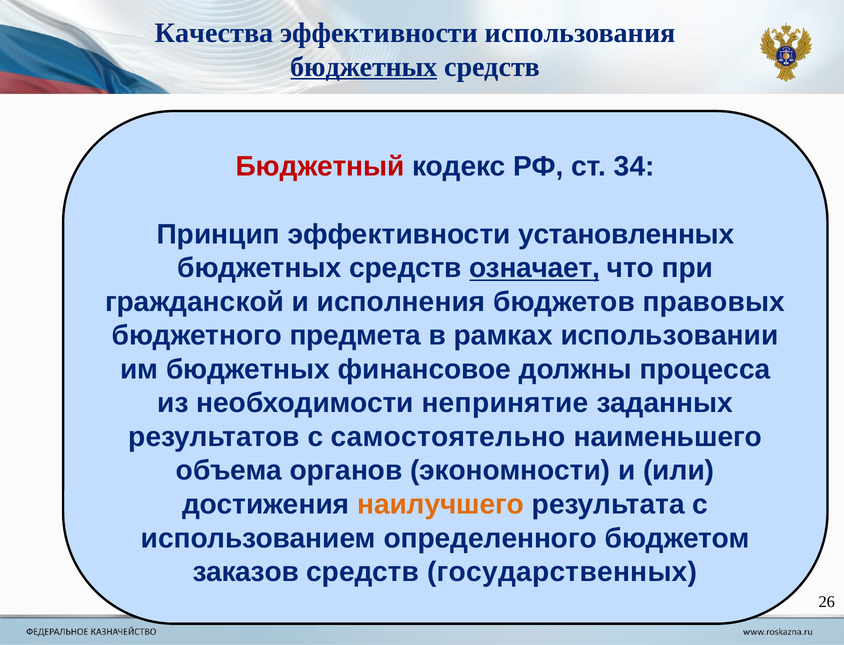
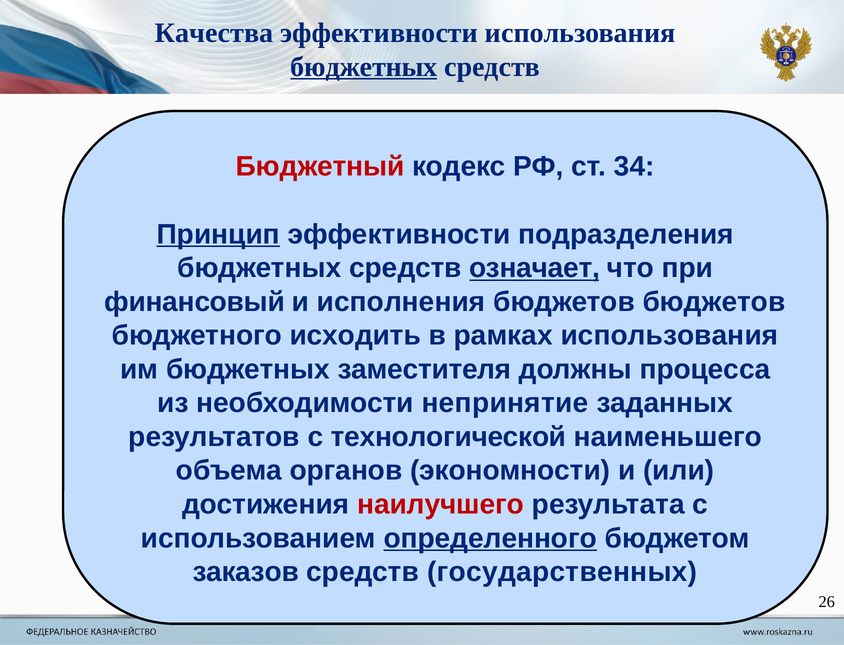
Принцип underline: none -> present
установленных: установленных -> подразделения
гражданской: гражданской -> финансовый
бюджетов правовых: правовых -> бюджетов
предмета: предмета -> исходить
рамках использовании: использовании -> использования
финансовое: финансовое -> заместителя
самостоятельно: самостоятельно -> технологической
наилучшего colour: orange -> red
определенного underline: none -> present
